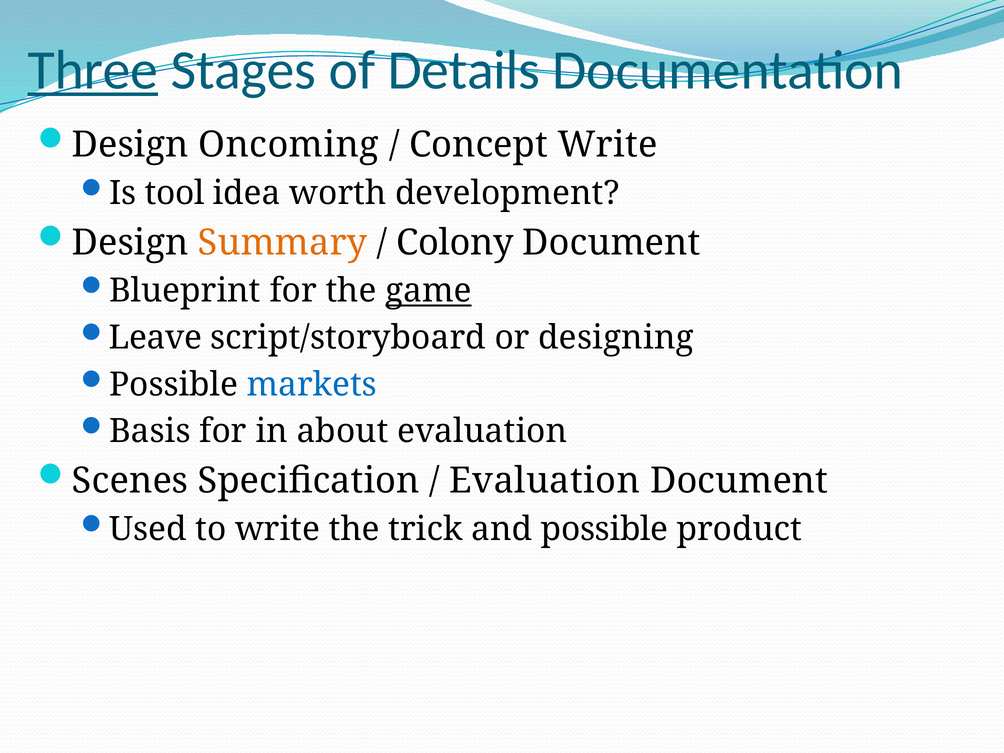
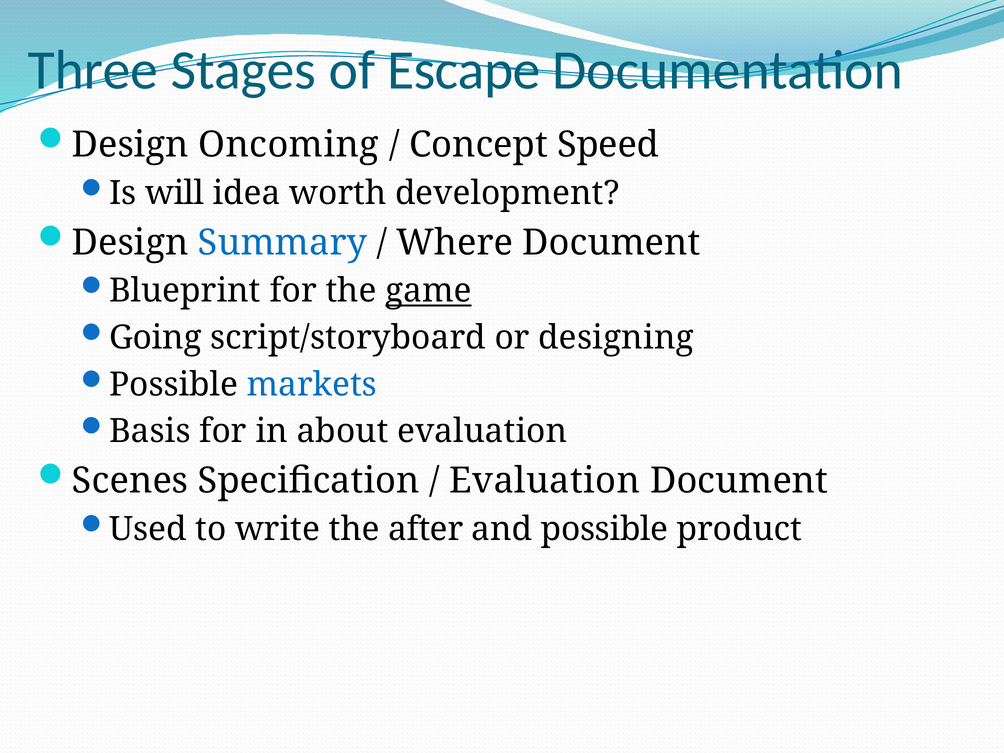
Three underline: present -> none
Details: Details -> Escape
Concept Write: Write -> Speed
tool: tool -> will
Summary colour: orange -> blue
Colony: Colony -> Where
Leave: Leave -> Going
trick: trick -> after
